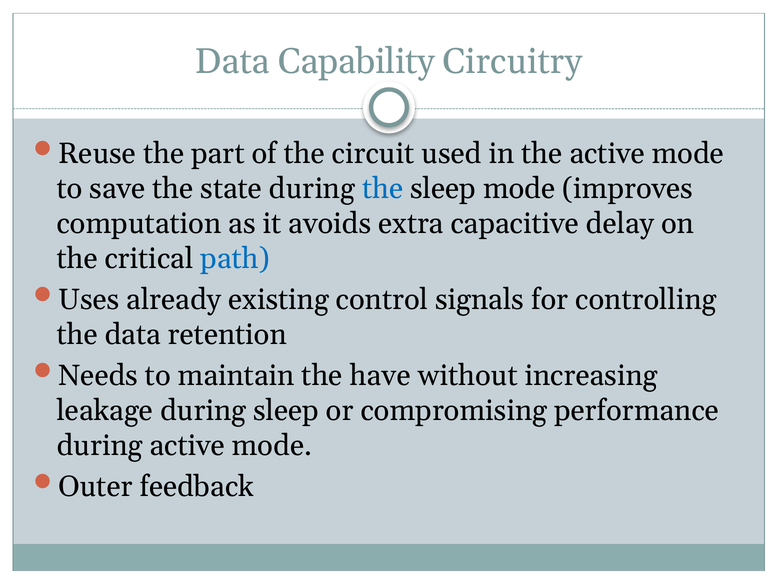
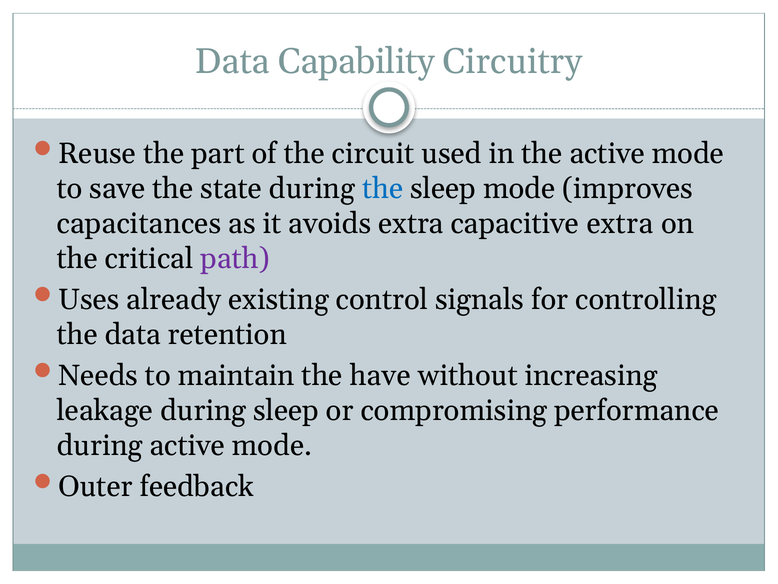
computation: computation -> capacitances
capacitive delay: delay -> extra
path colour: blue -> purple
